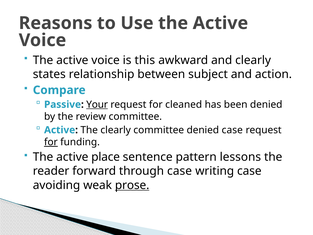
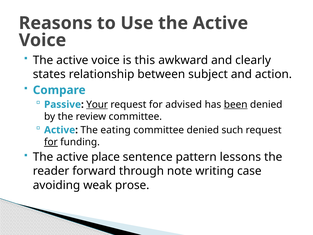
cleaned: cleaned -> advised
been underline: none -> present
The clearly: clearly -> eating
denied case: case -> such
through case: case -> note
prose underline: present -> none
